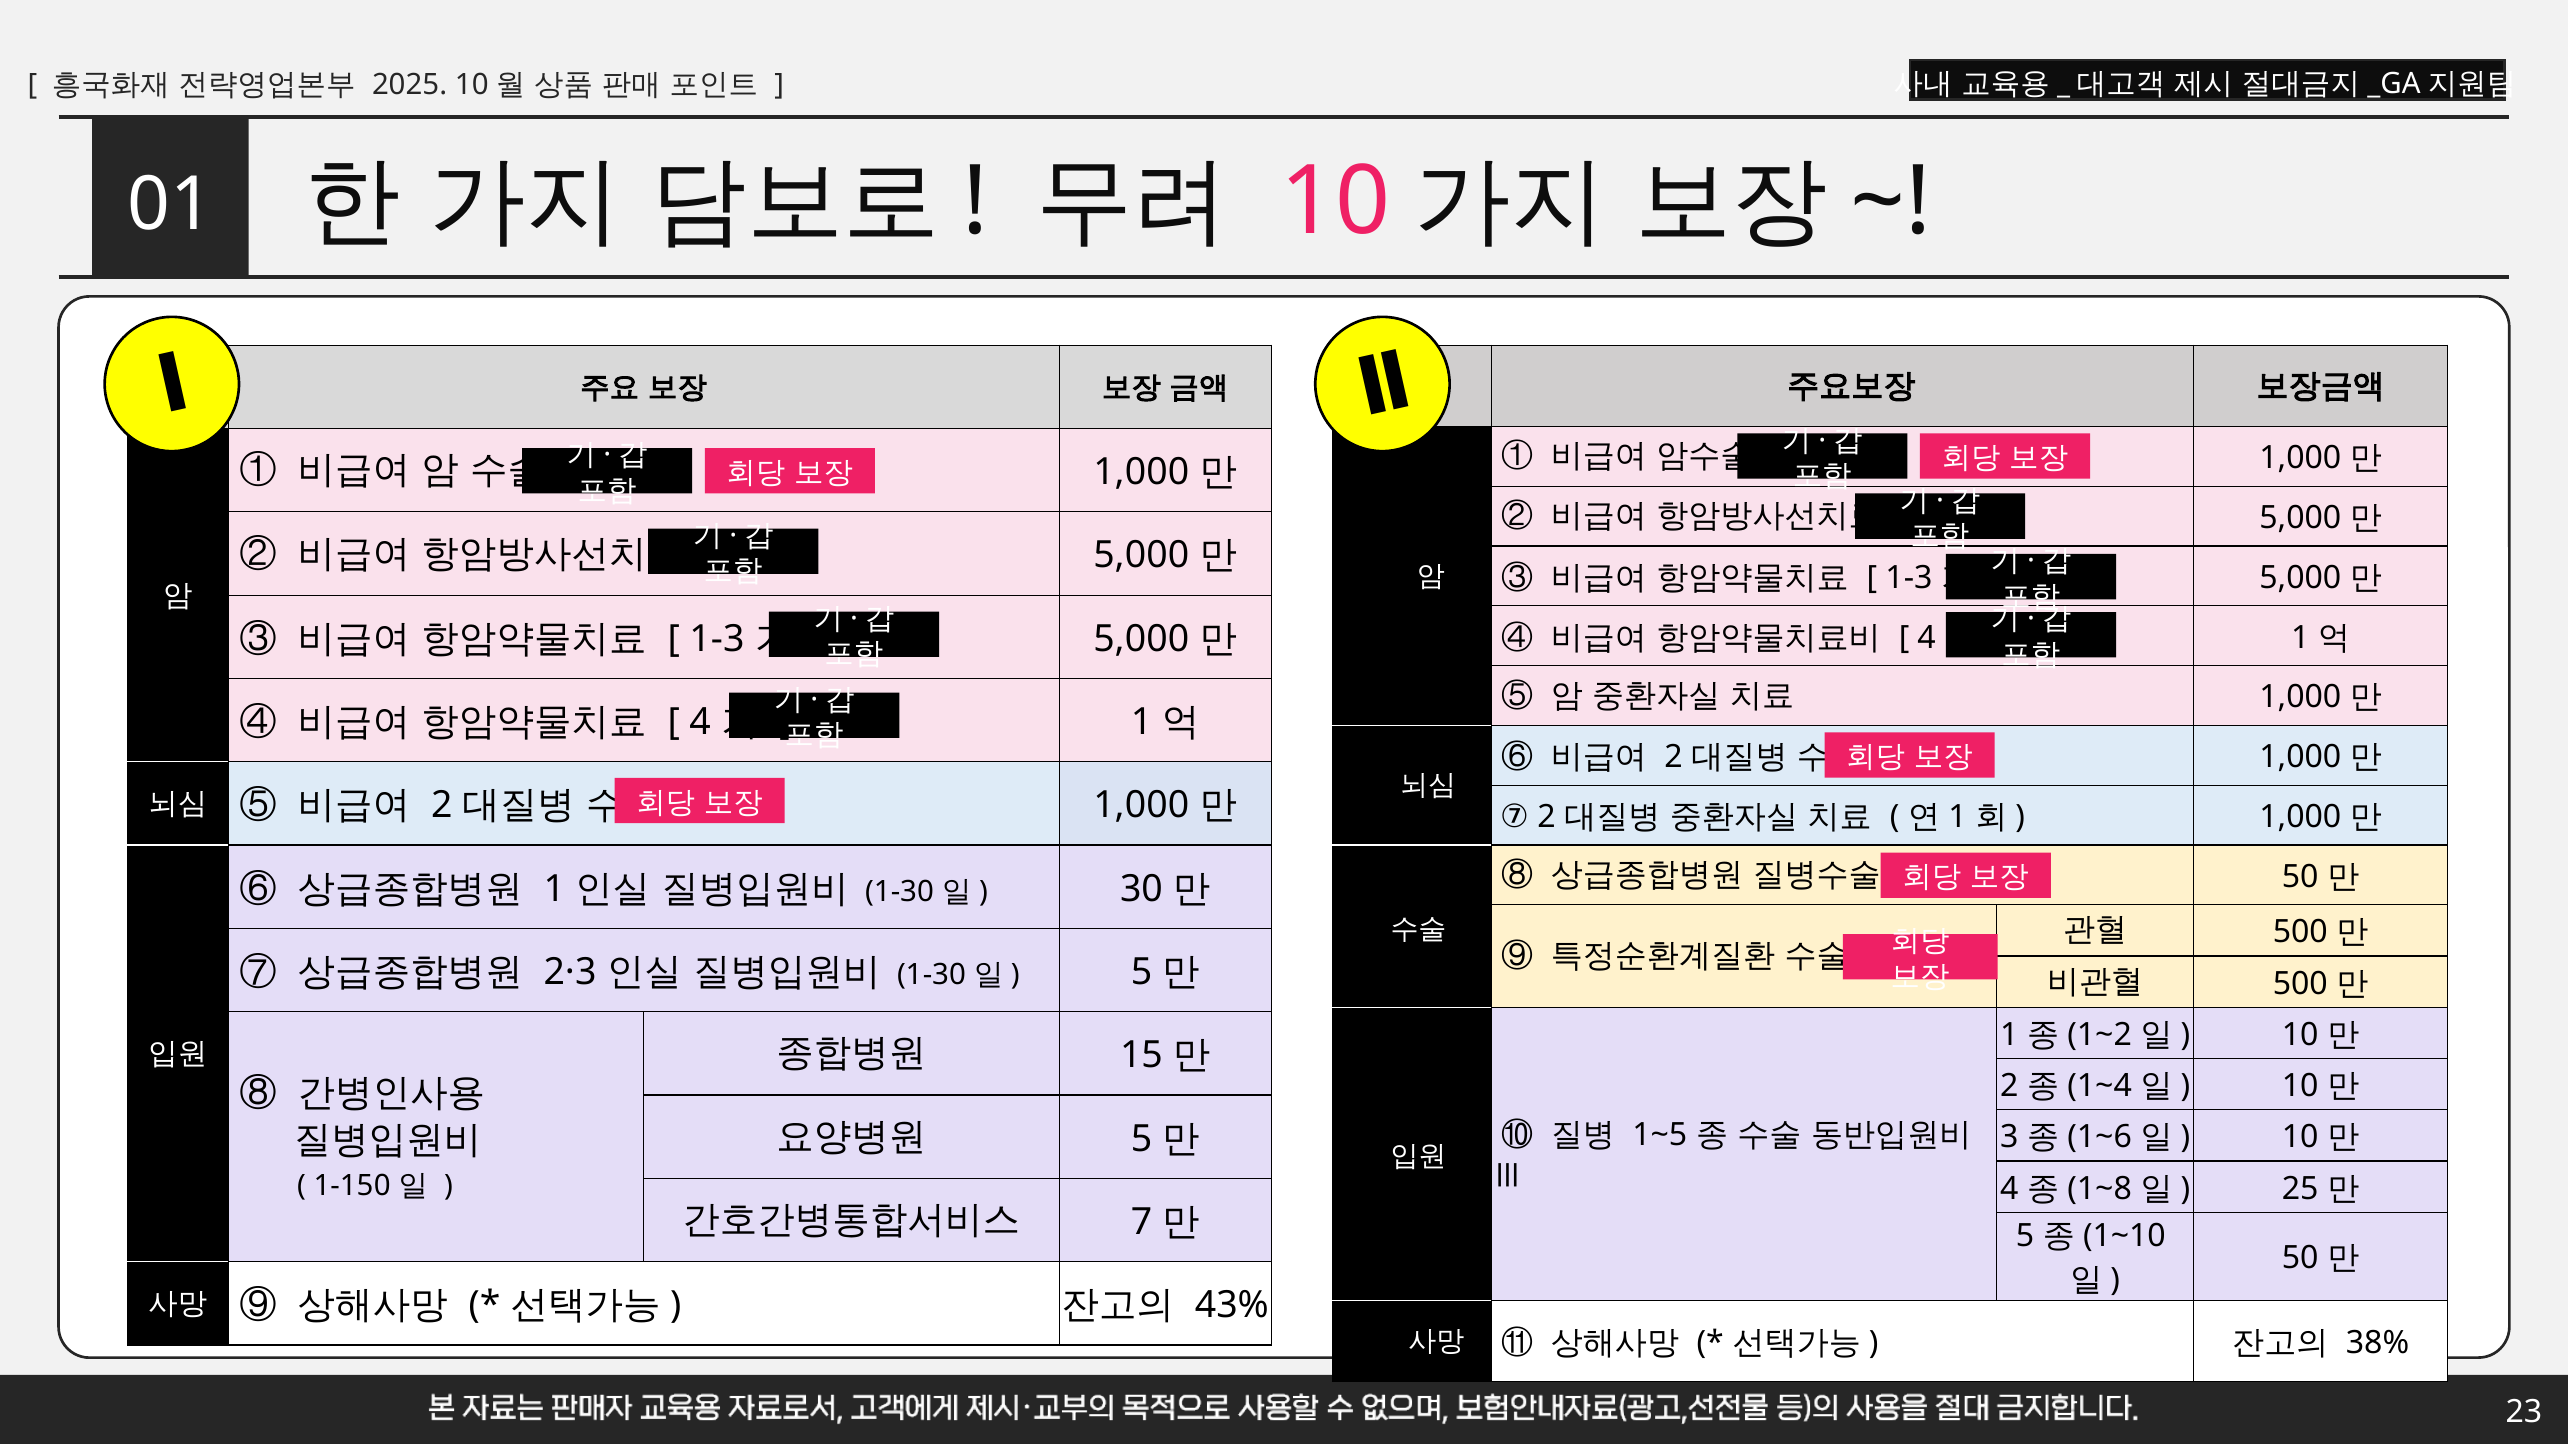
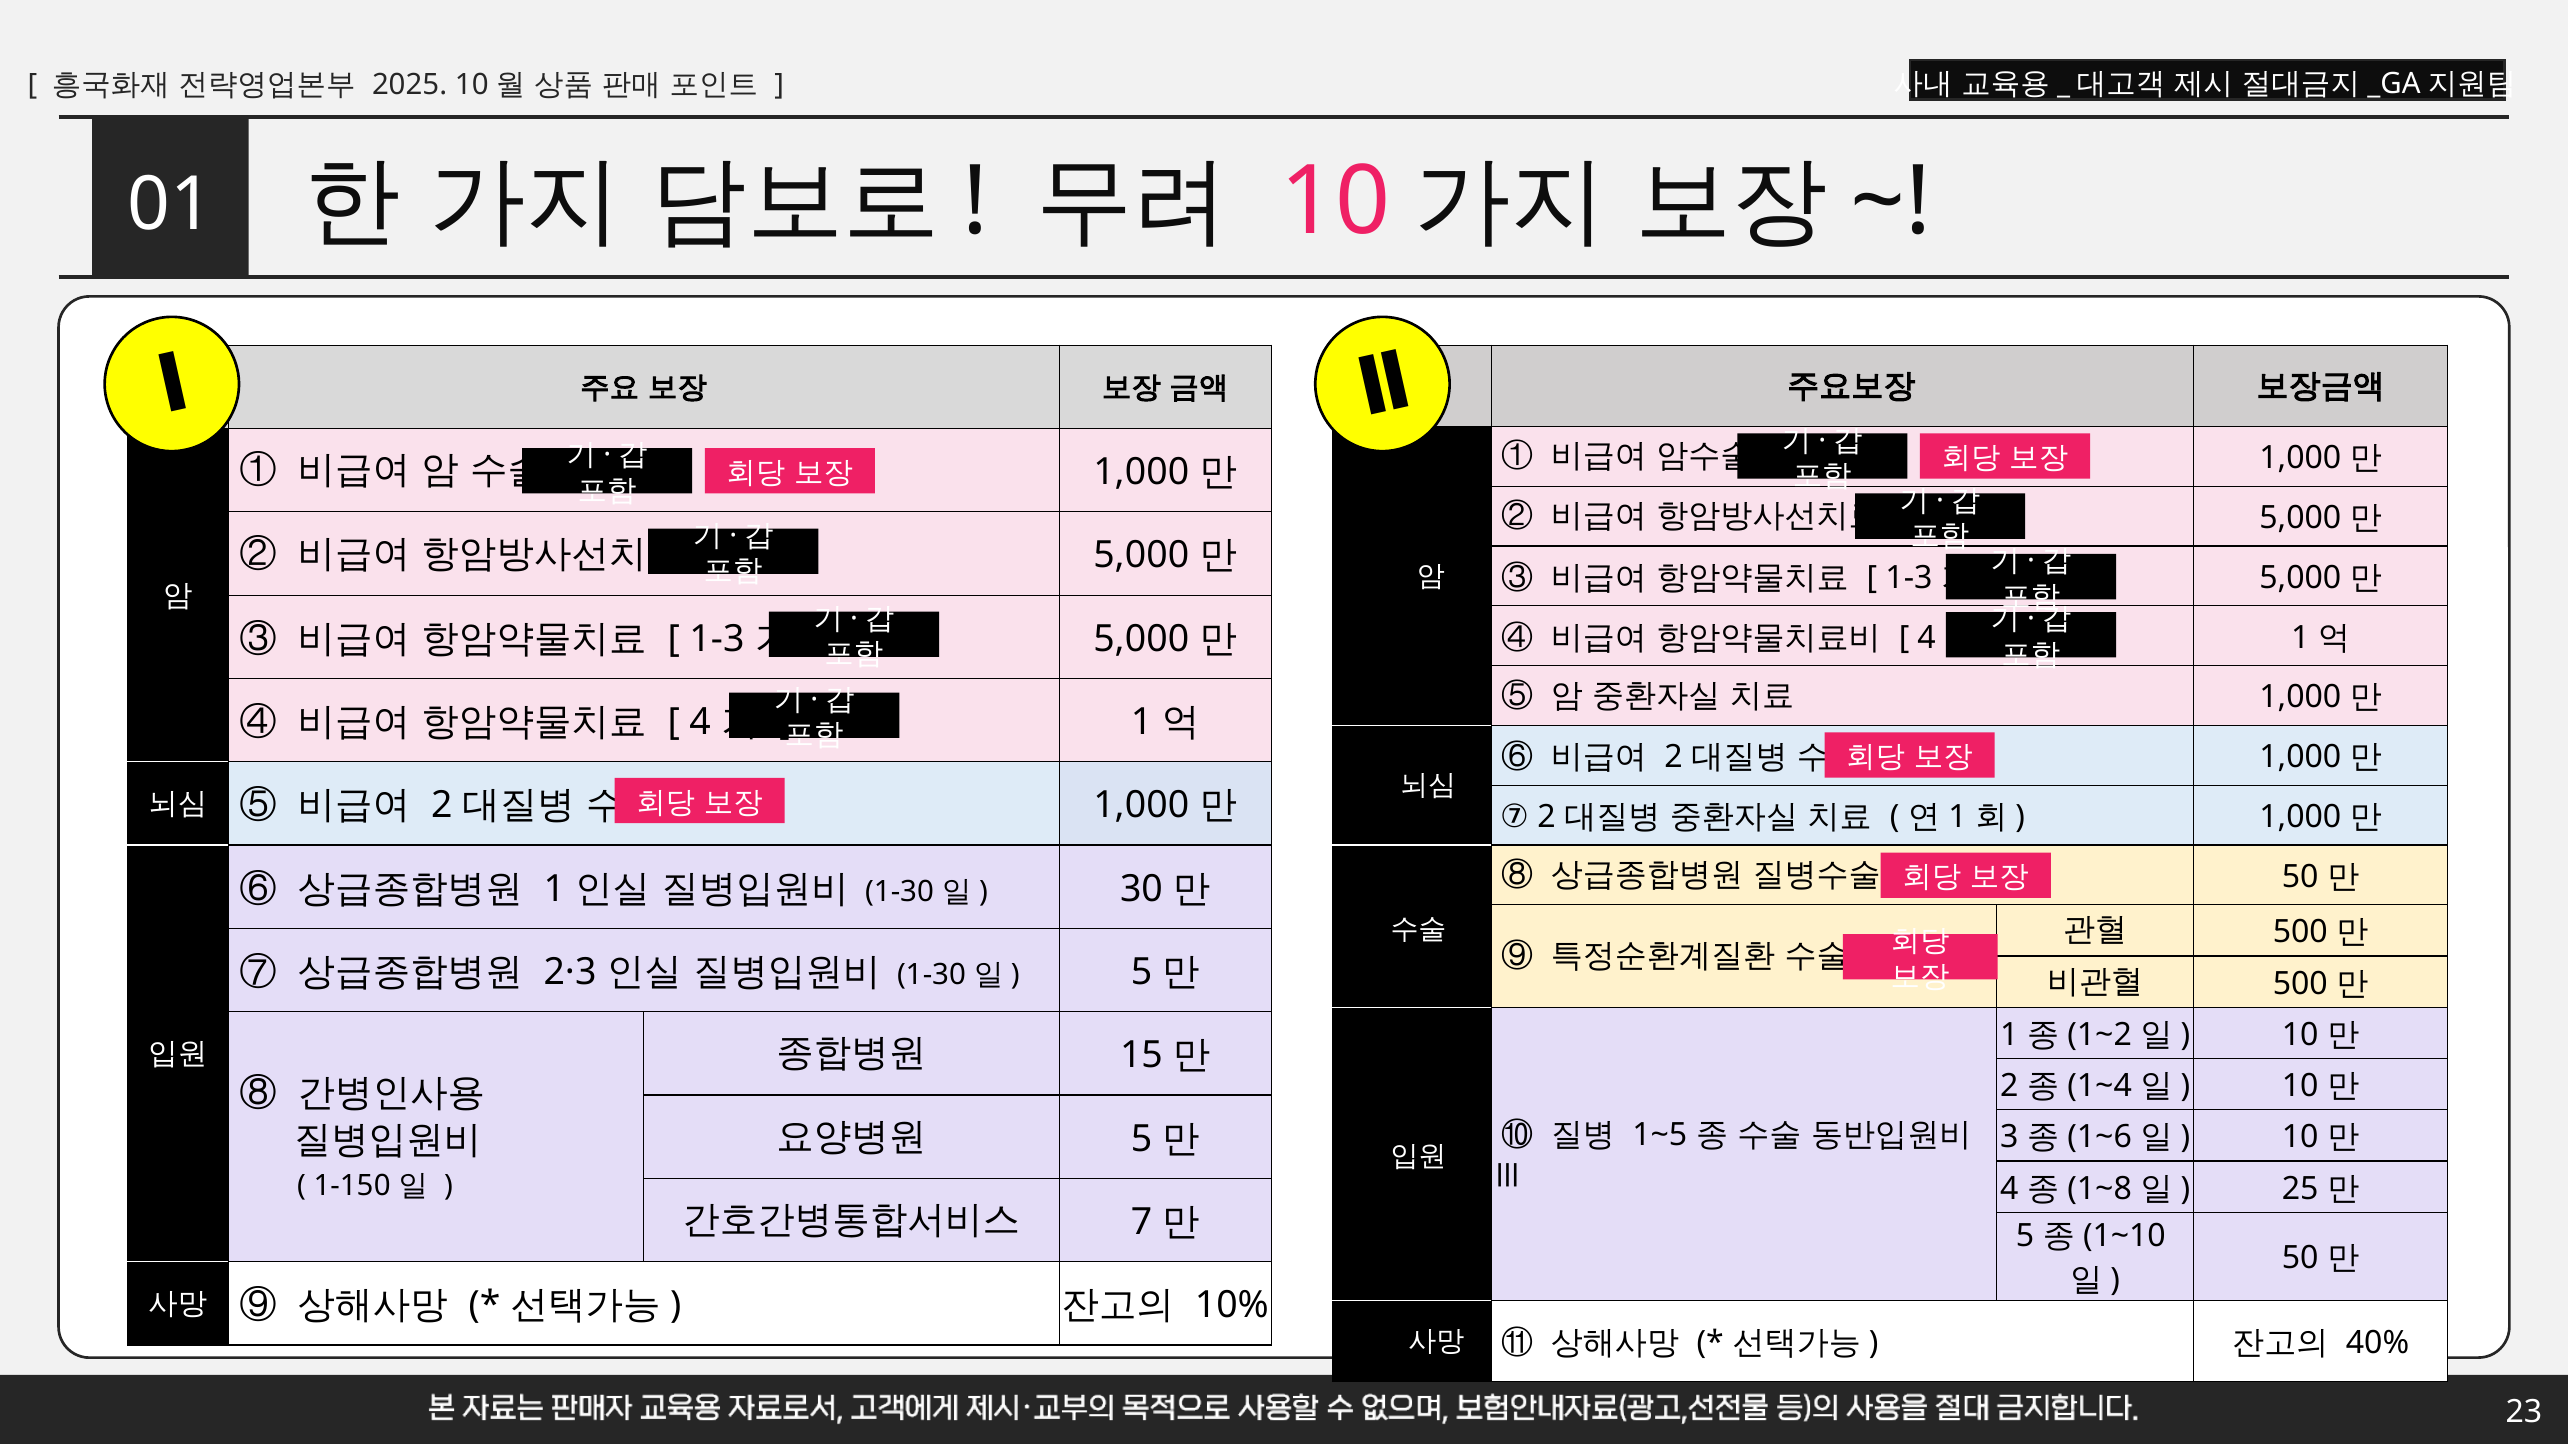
43%: 43% -> 10%
38%: 38% -> 40%
